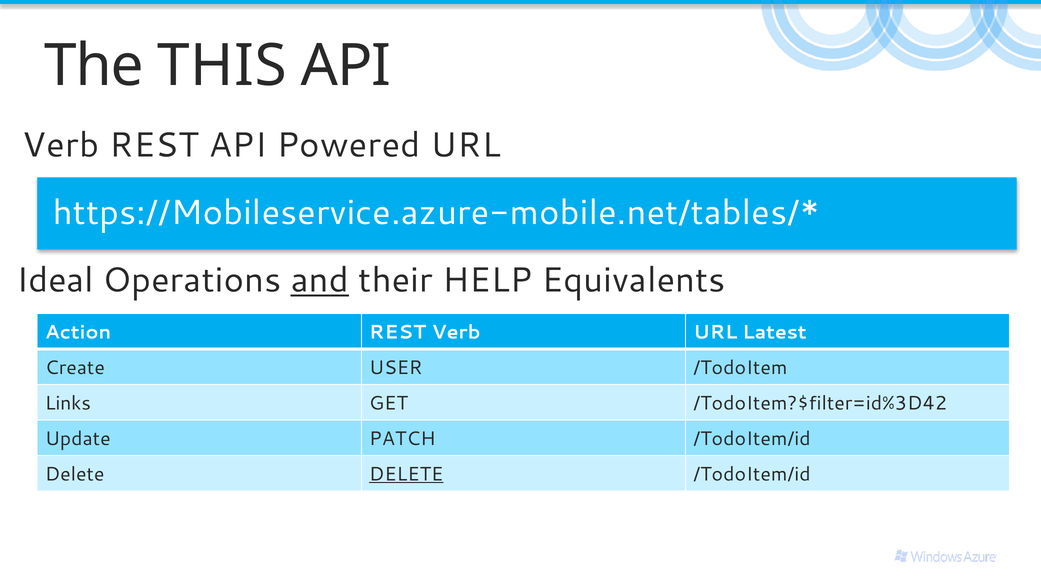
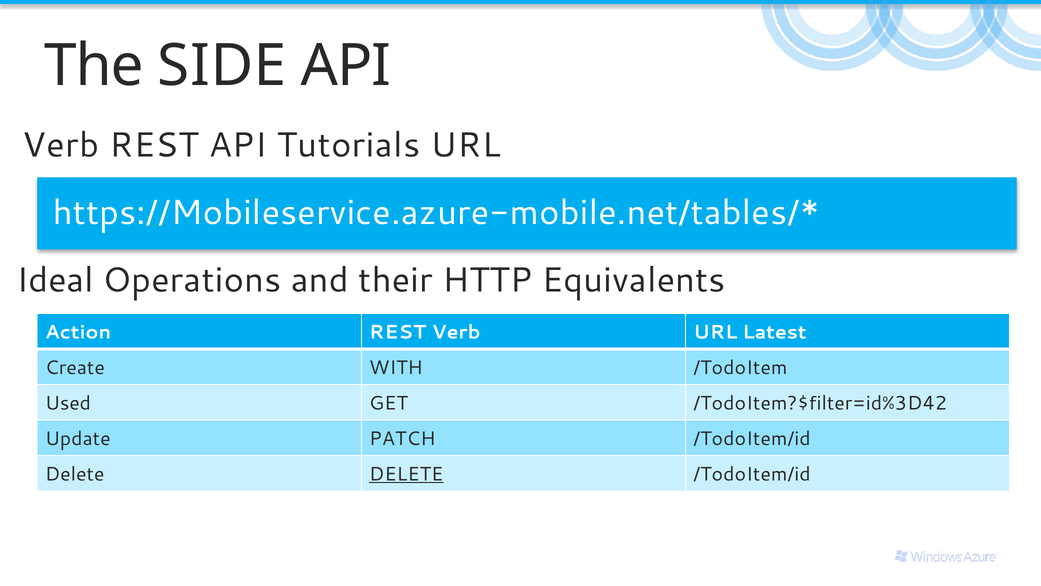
THIS: THIS -> SIDE
Powered: Powered -> Tutorials
and underline: present -> none
HELP: HELP -> HTTP
USER: USER -> WITH
Links: Links -> Used
